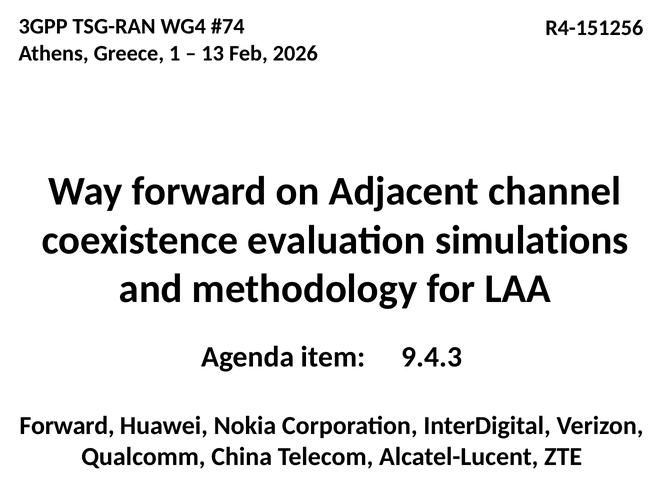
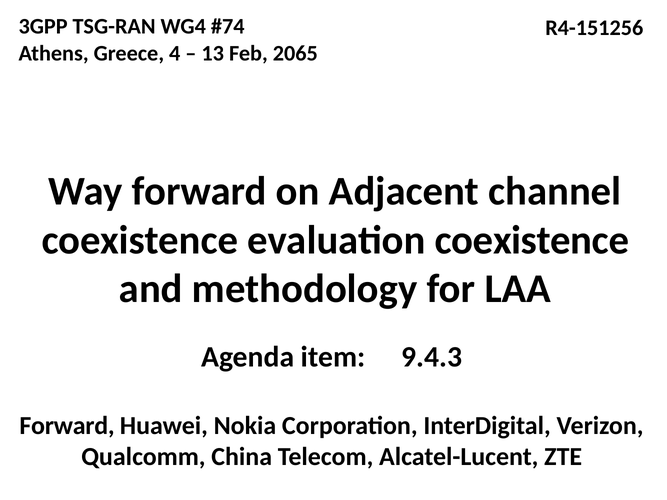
1: 1 -> 4
2026: 2026 -> 2065
evaluation simulations: simulations -> coexistence
